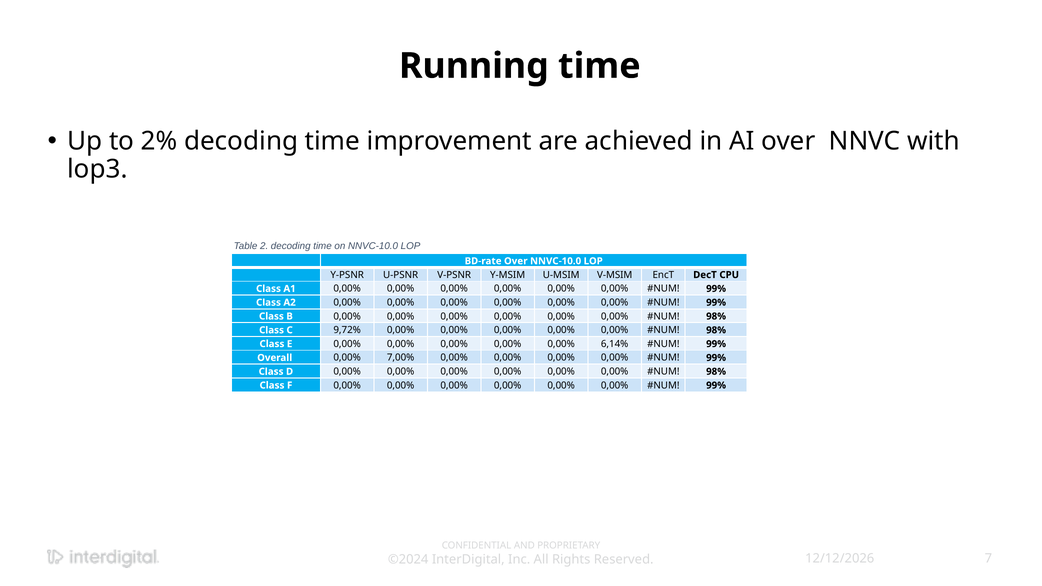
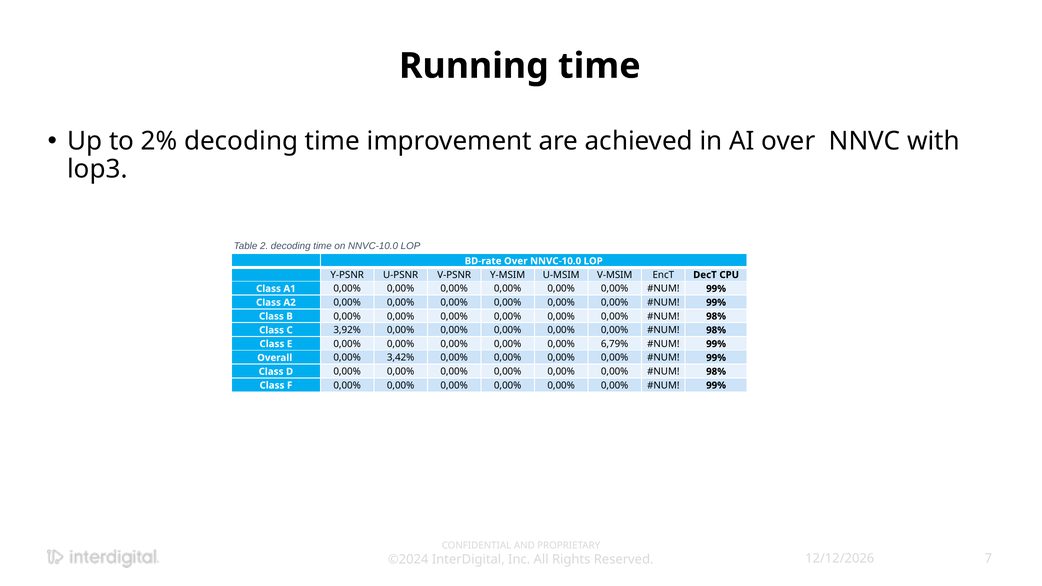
9,72%: 9,72% -> 3,92%
6,14%: 6,14% -> 6,79%
7,00%: 7,00% -> 3,42%
